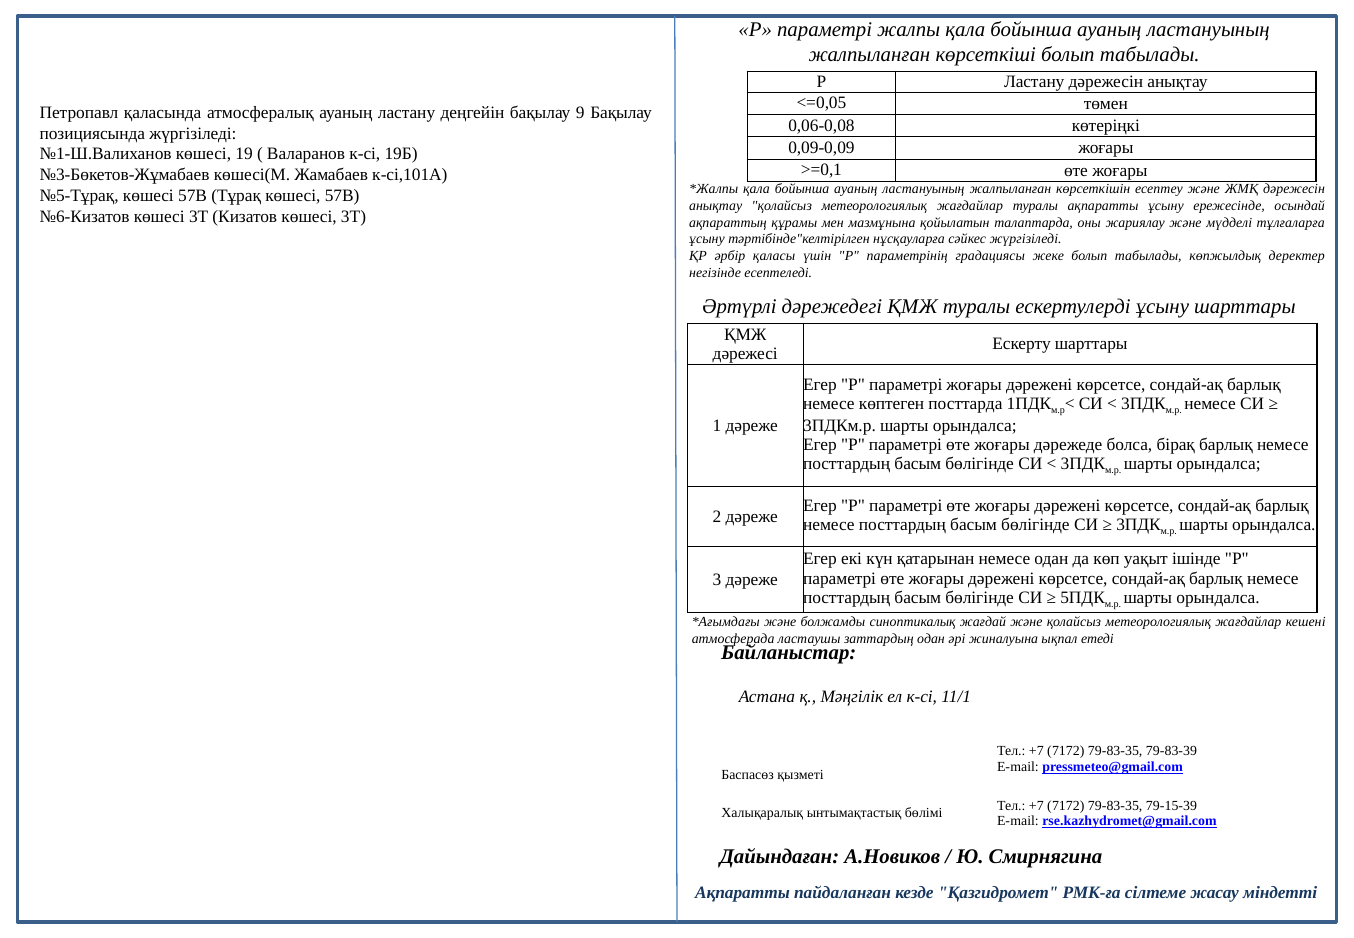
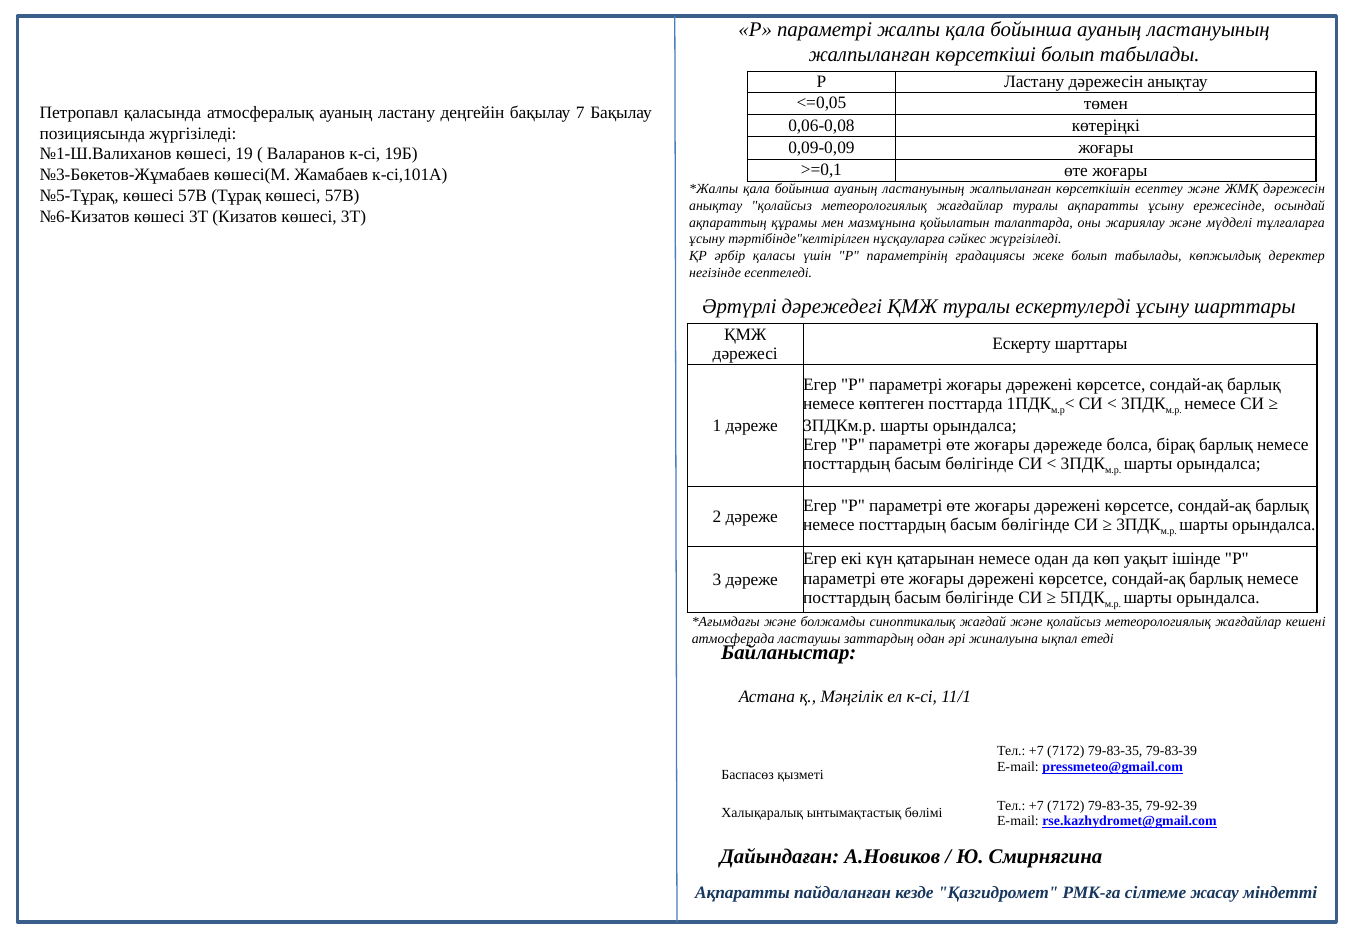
9: 9 -> 7
79-15-39: 79-15-39 -> 79-92-39
